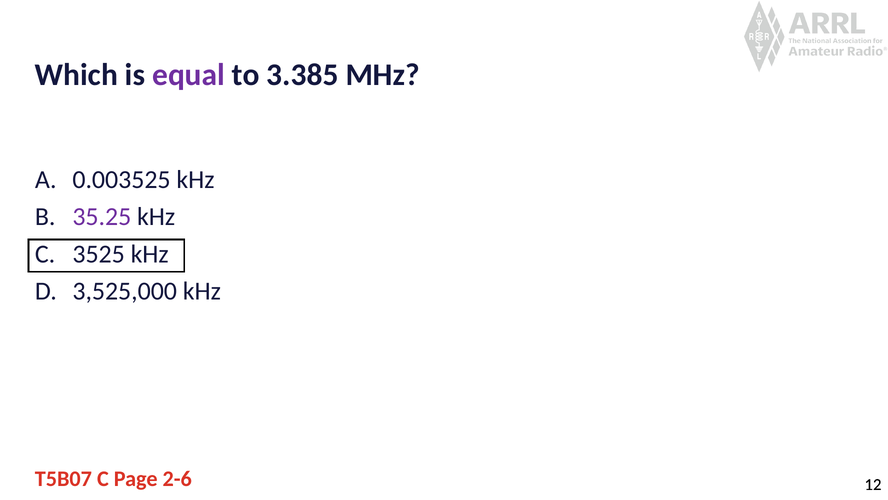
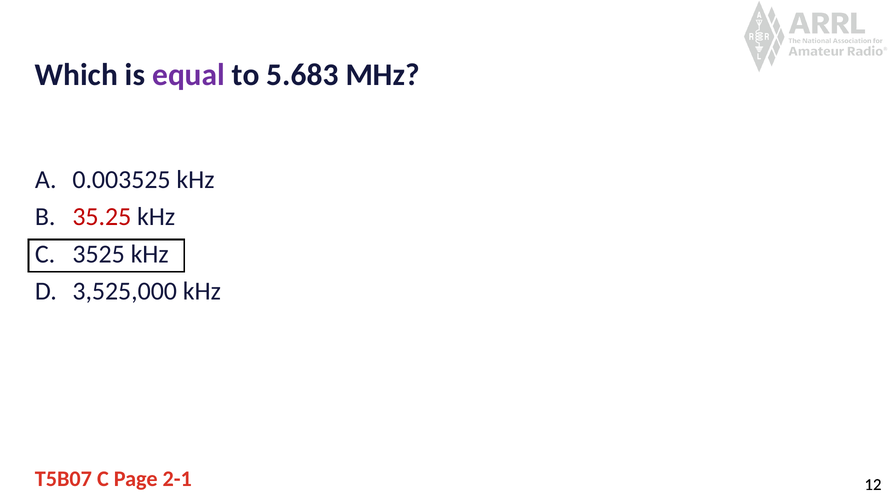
3.385: 3.385 -> 5.683
35.25 colour: purple -> red
2-6: 2-6 -> 2-1
